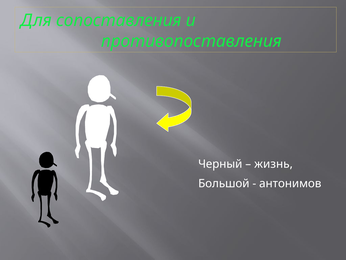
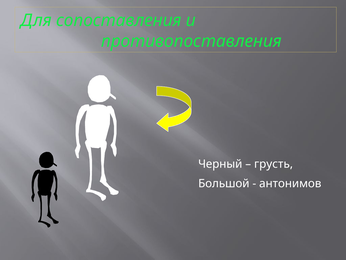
жизнь: жизнь -> грусть
